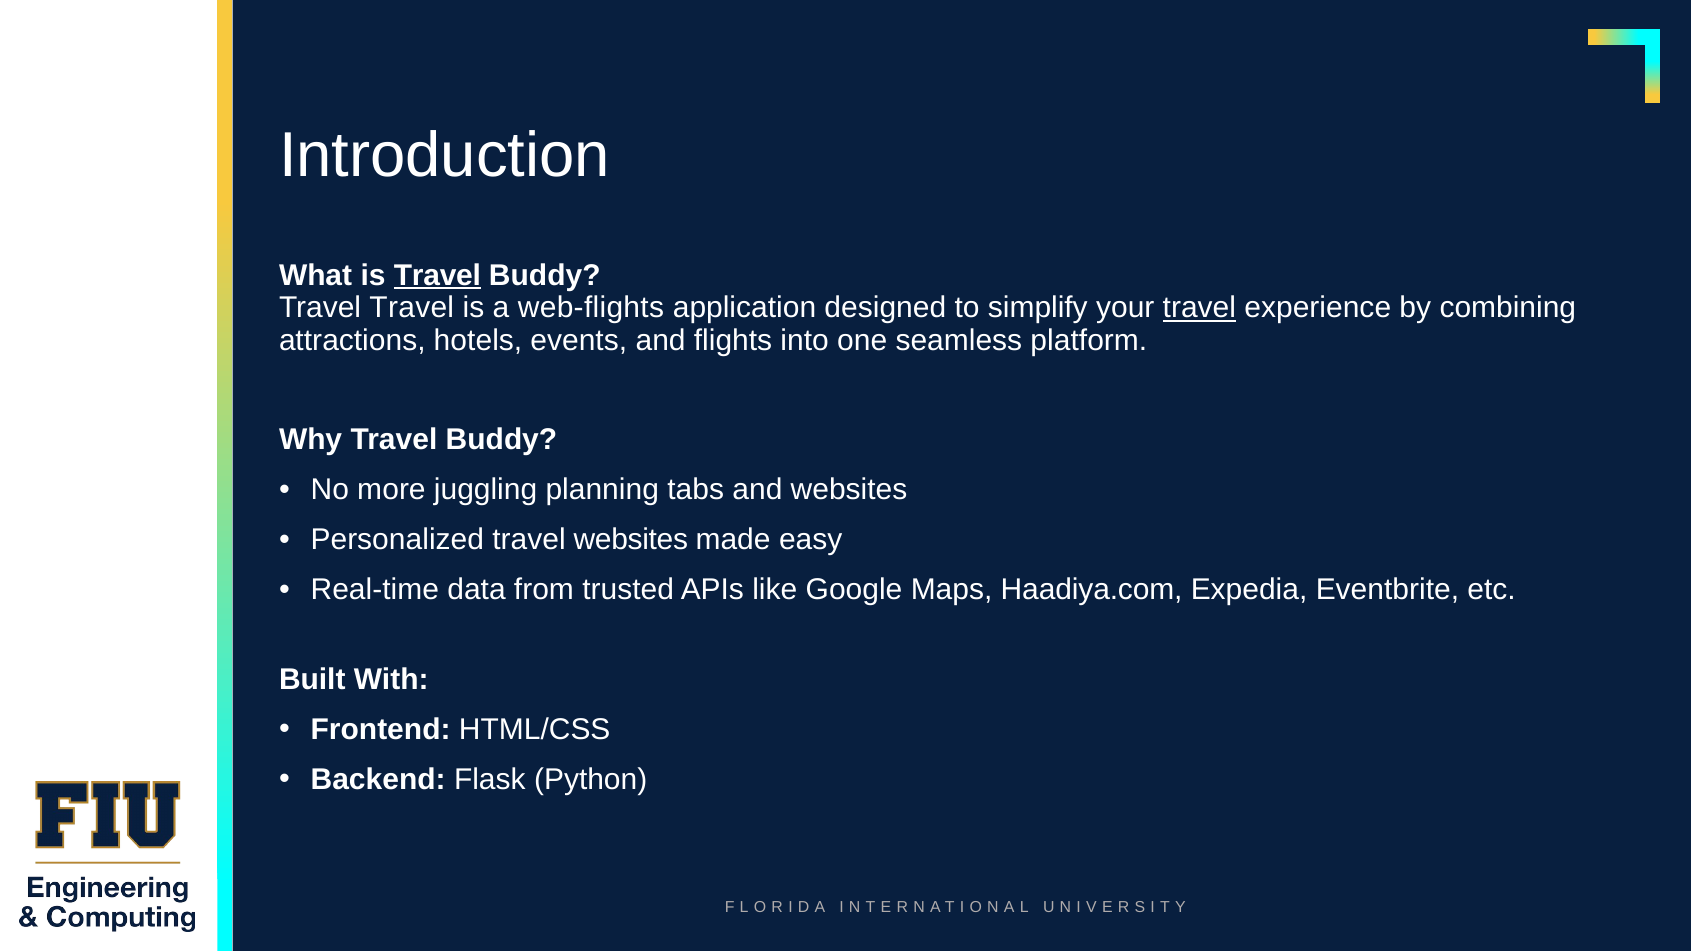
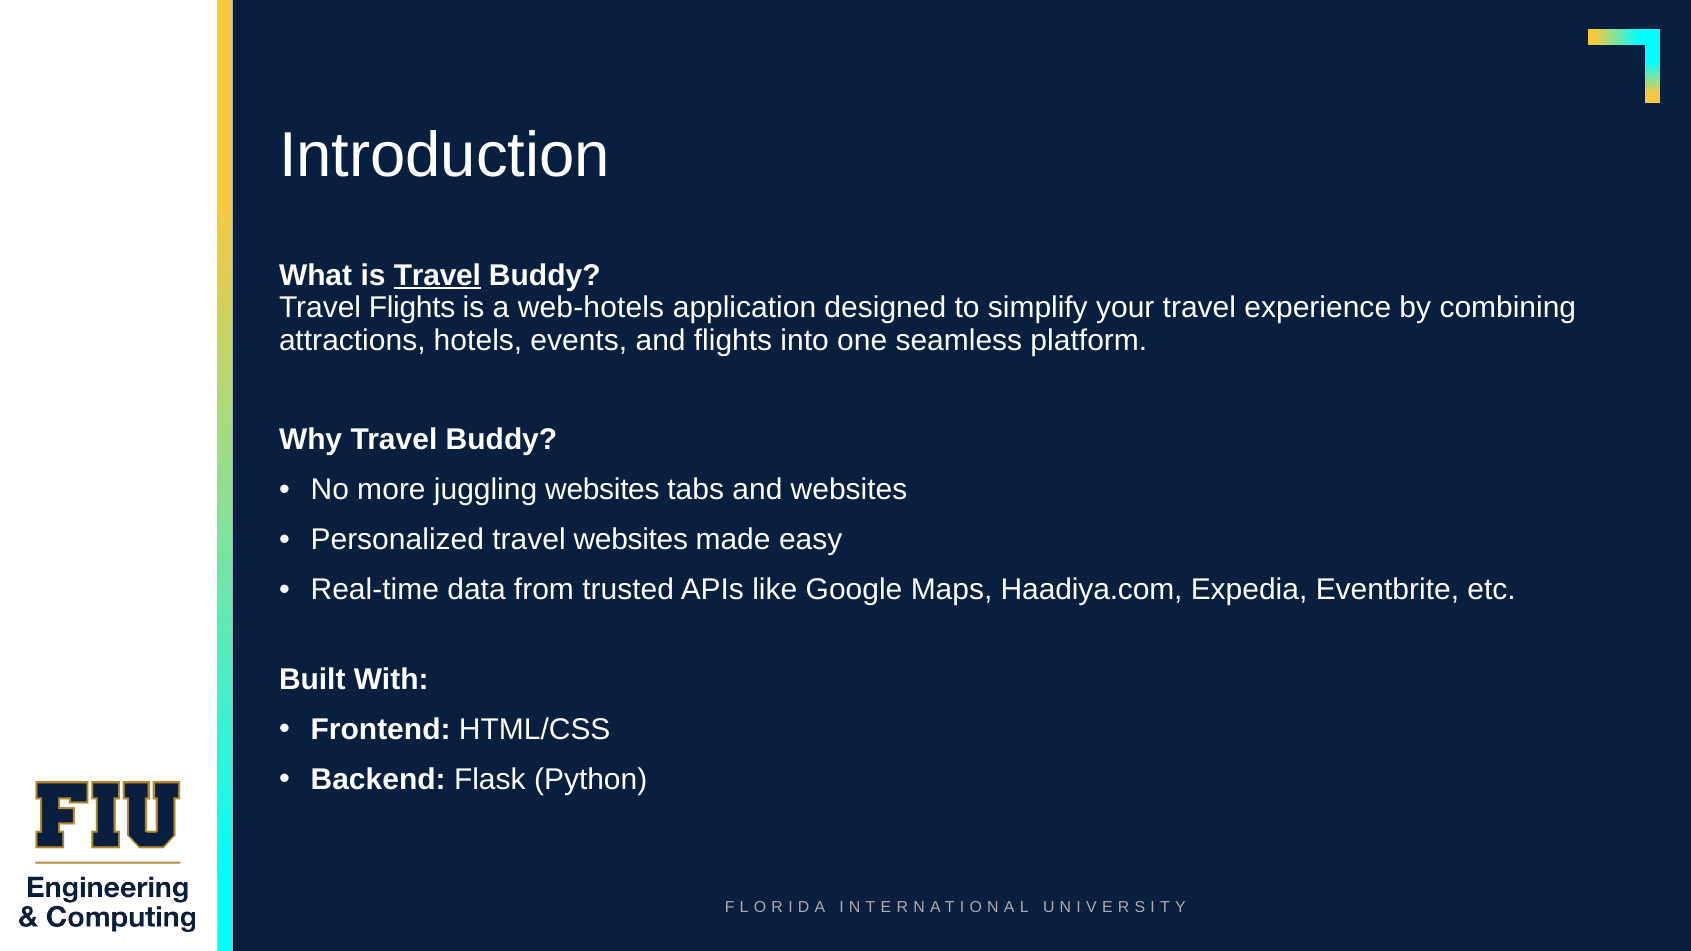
Travel Travel: Travel -> Flights
web-flights: web-flights -> web-hotels
travel at (1199, 308) underline: present -> none
juggling planning: planning -> websites
